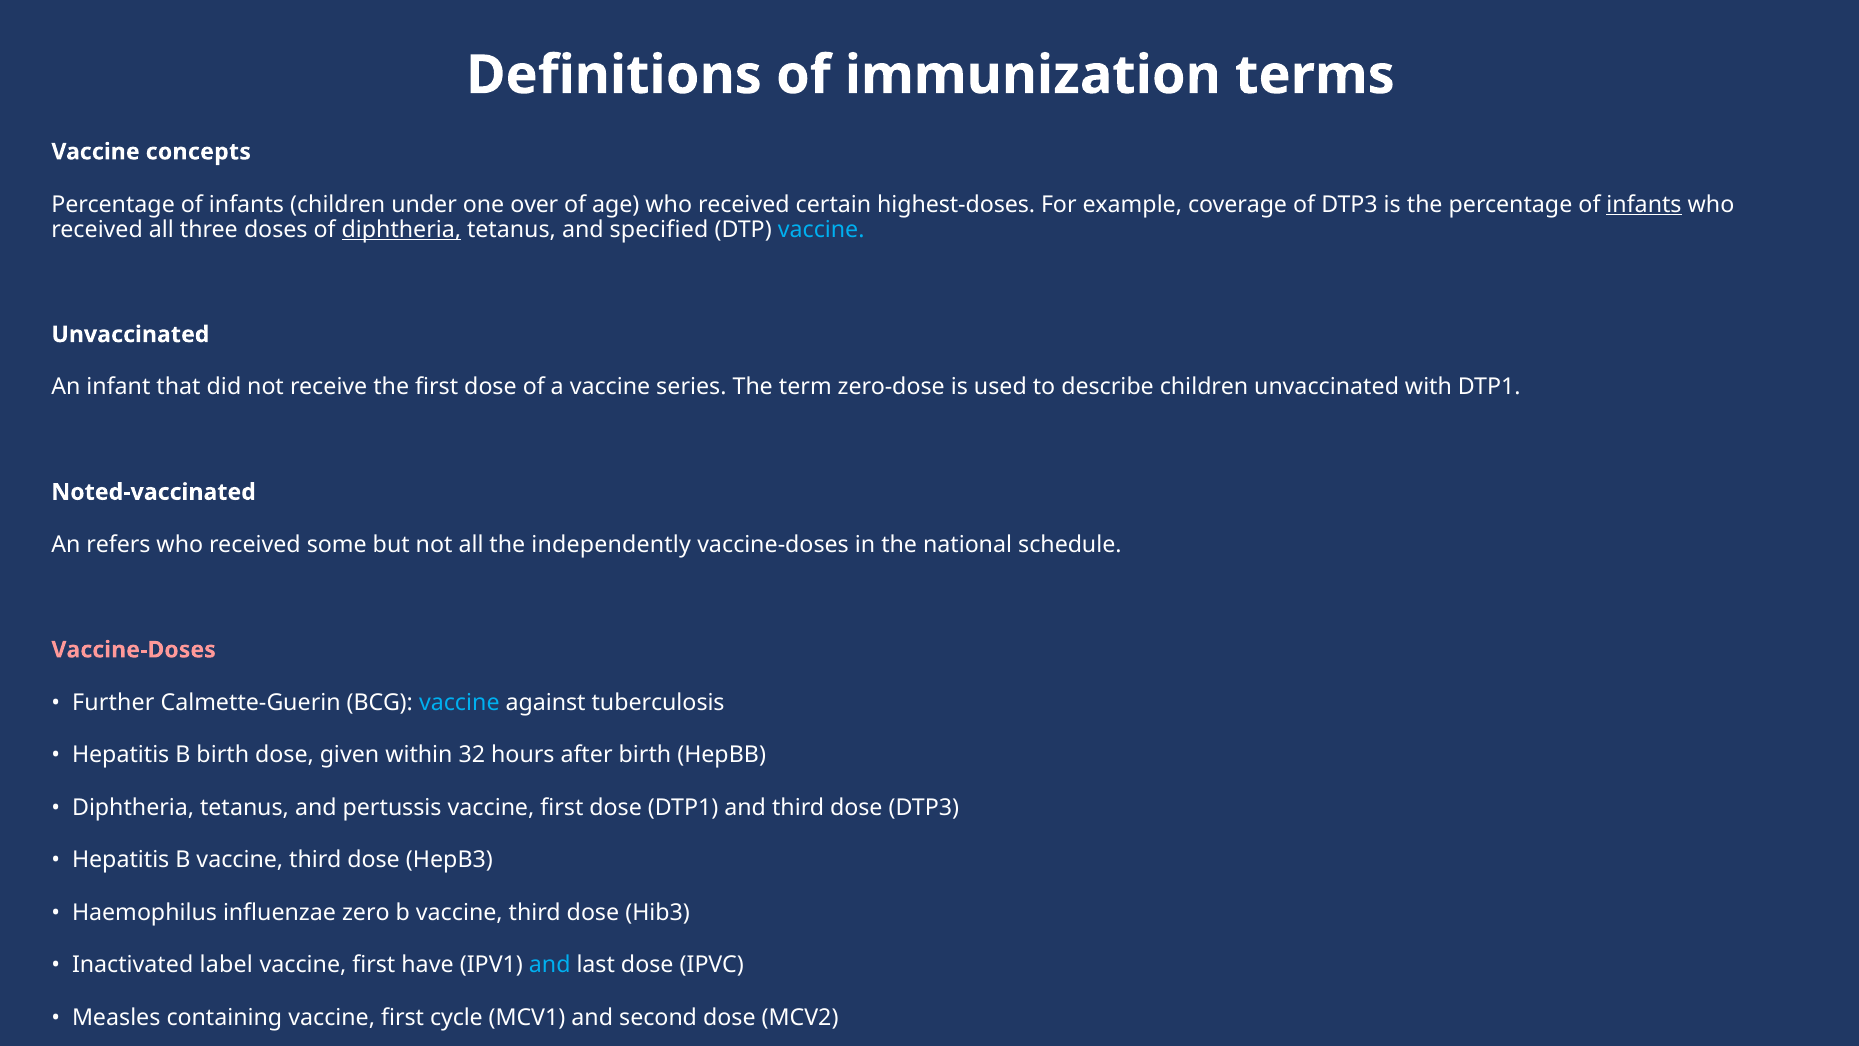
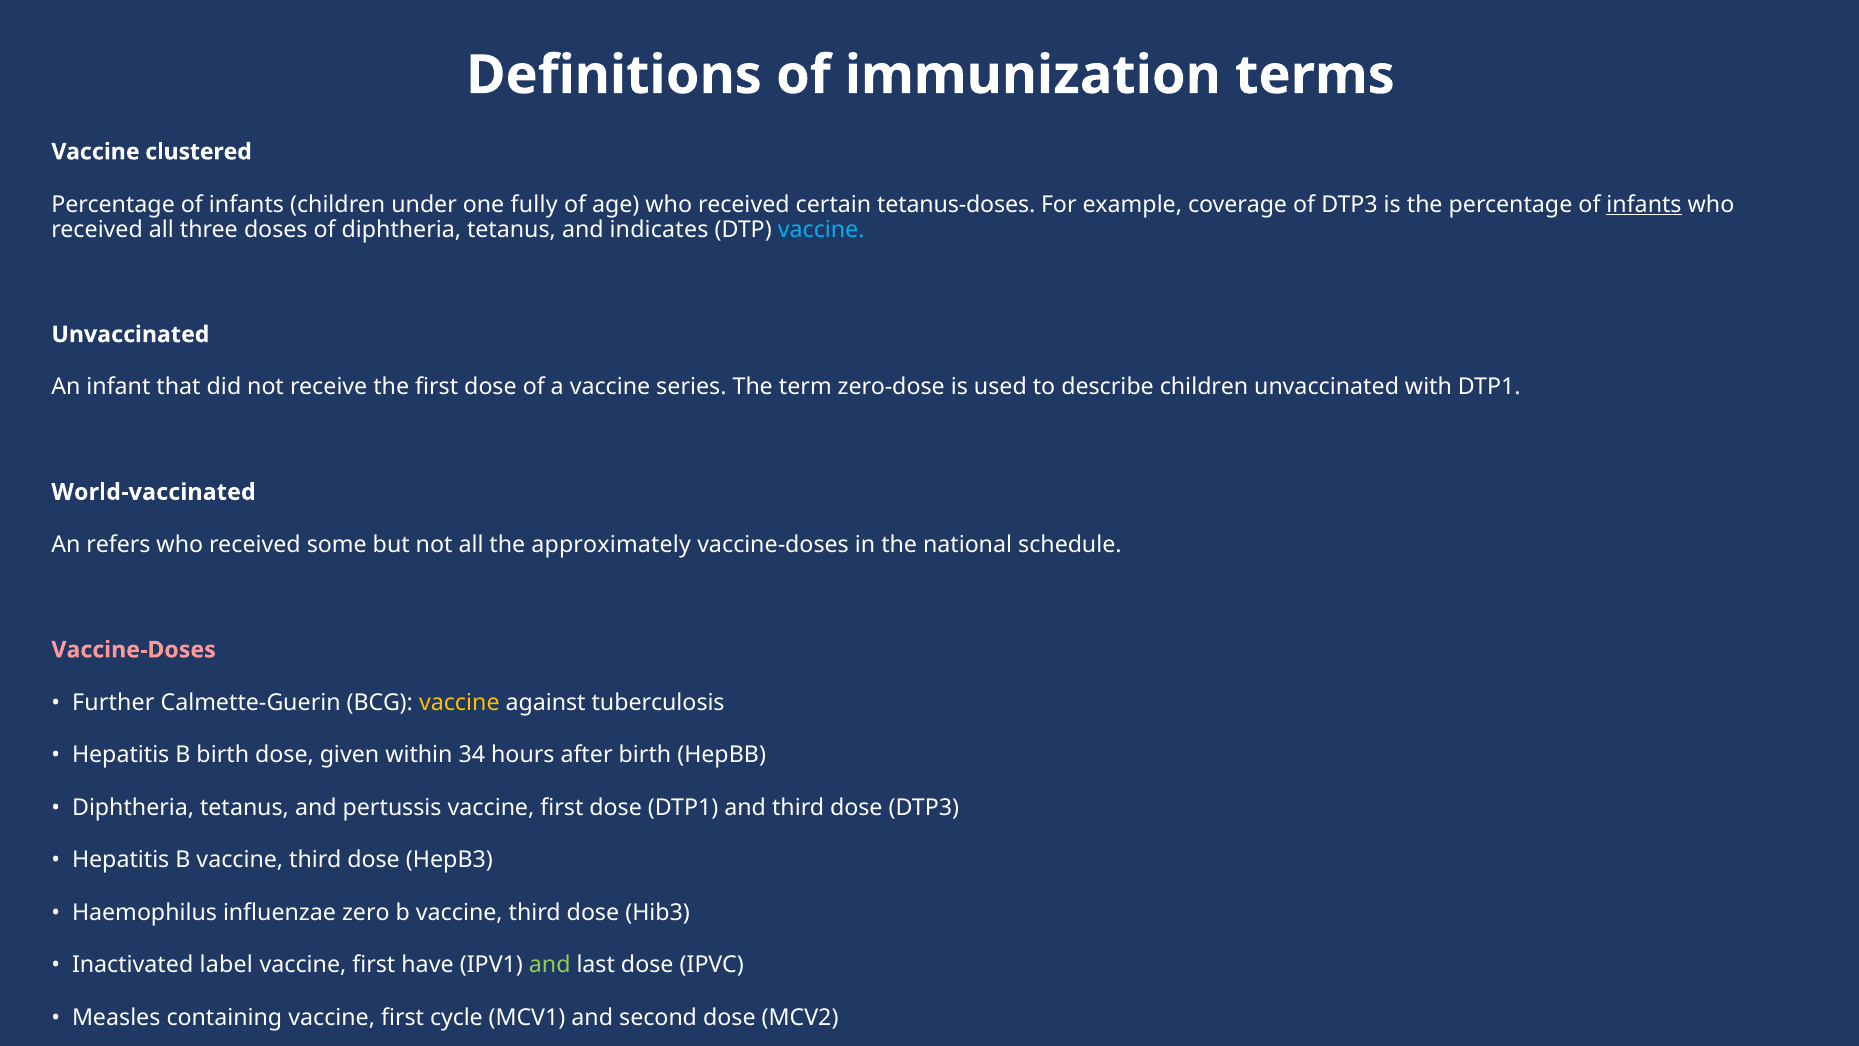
concepts: concepts -> clustered
over: over -> fully
highest-doses: highest-doses -> tetanus-doses
diphtheria at (401, 229) underline: present -> none
specified: specified -> indicates
Noted-vaccinated: Noted-vaccinated -> World-vaccinated
independently: independently -> approximately
vaccine at (459, 702) colour: light blue -> yellow
32: 32 -> 34
and at (550, 965) colour: light blue -> light green
